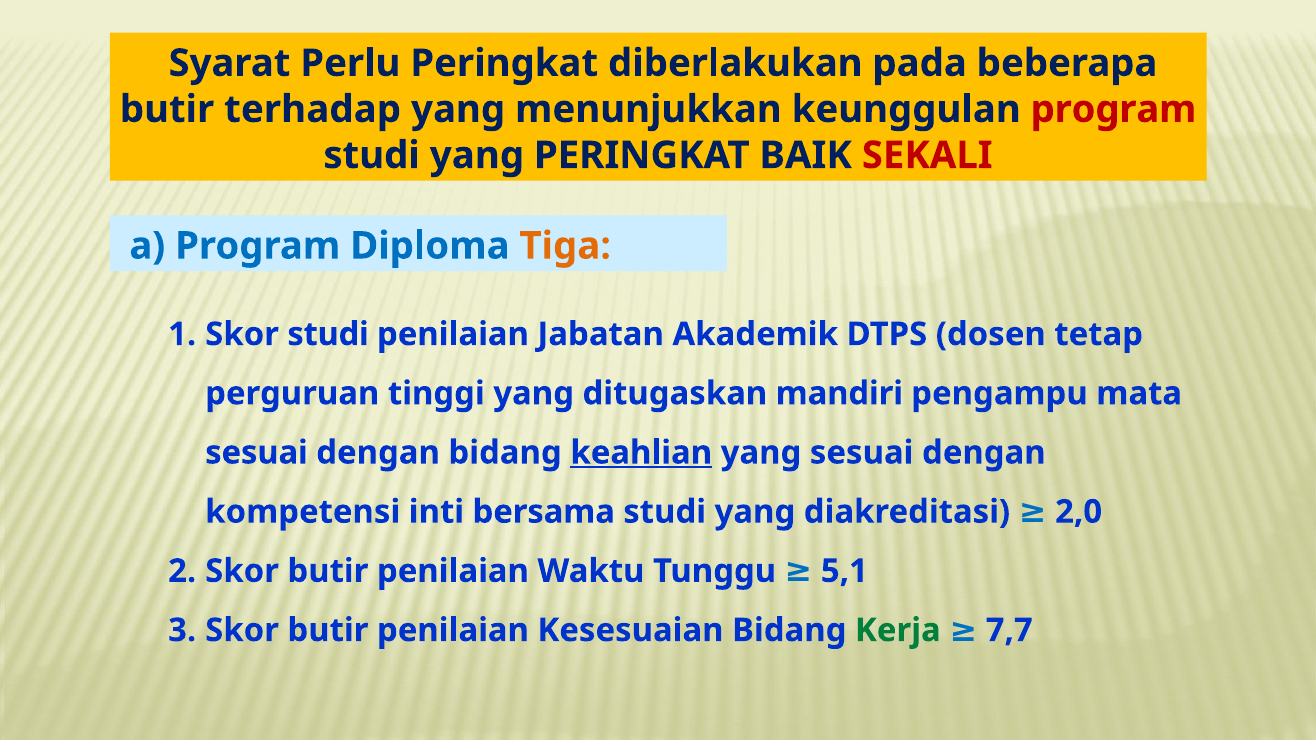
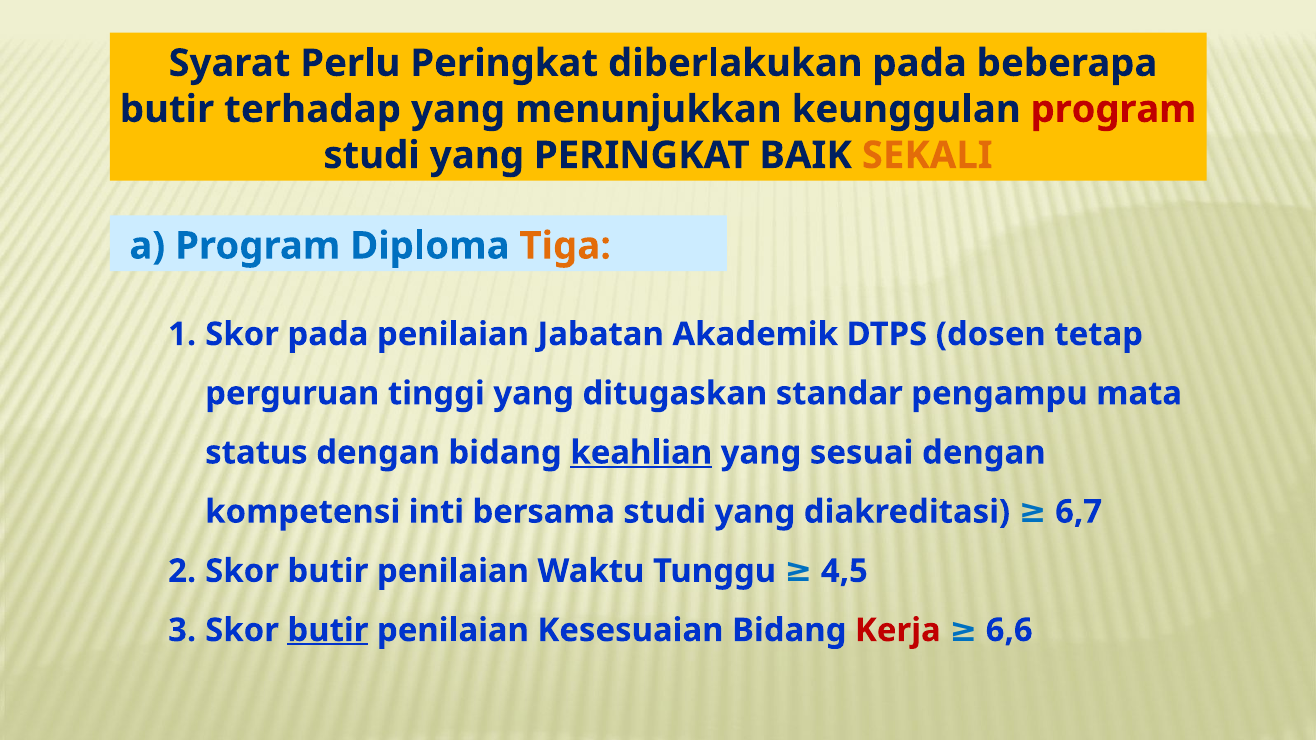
SEKALI colour: red -> orange
Skor studi: studi -> pada
mandiri: mandiri -> standar
sesuai at (256, 453): sesuai -> status
2,0: 2,0 -> 6,7
5,1: 5,1 -> 4,5
butir at (328, 630) underline: none -> present
Kerja colour: green -> red
7,7: 7,7 -> 6,6
